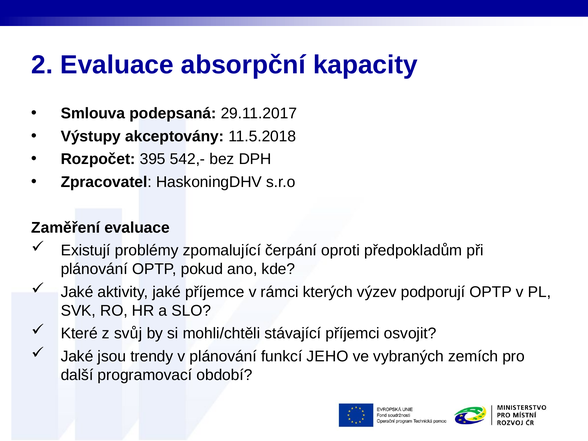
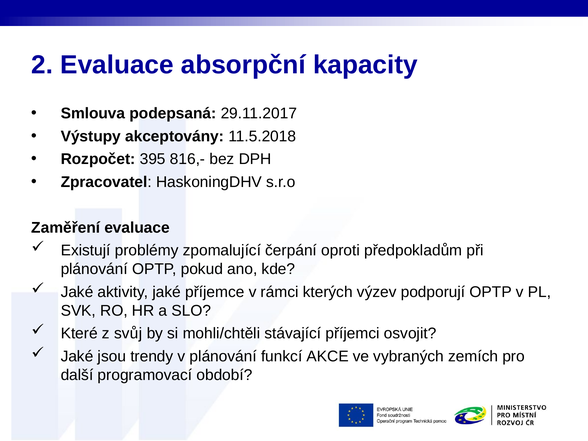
542,-: 542,- -> 816,-
JEHO: JEHO -> AKCE
